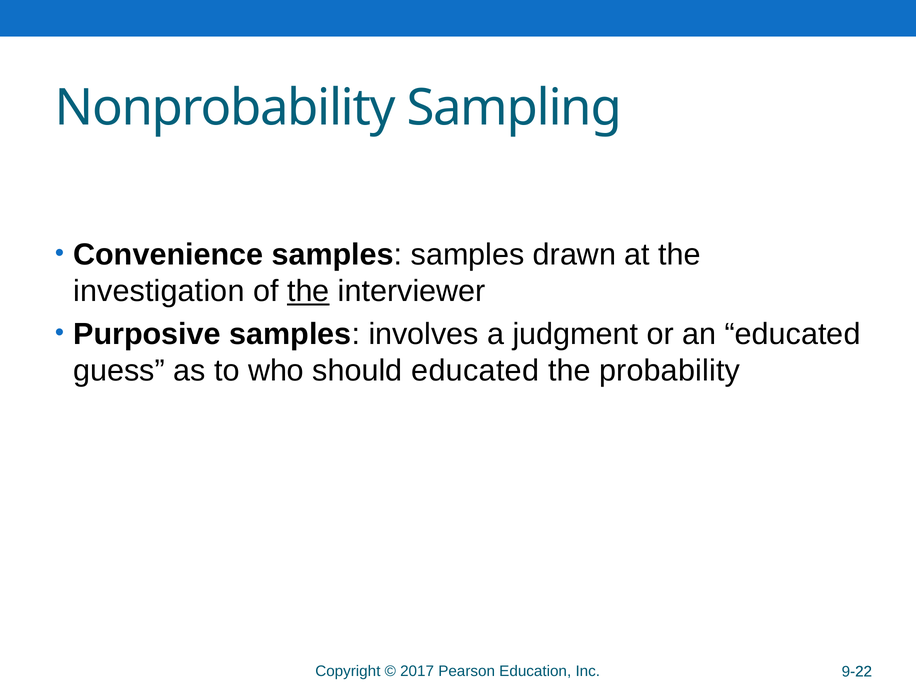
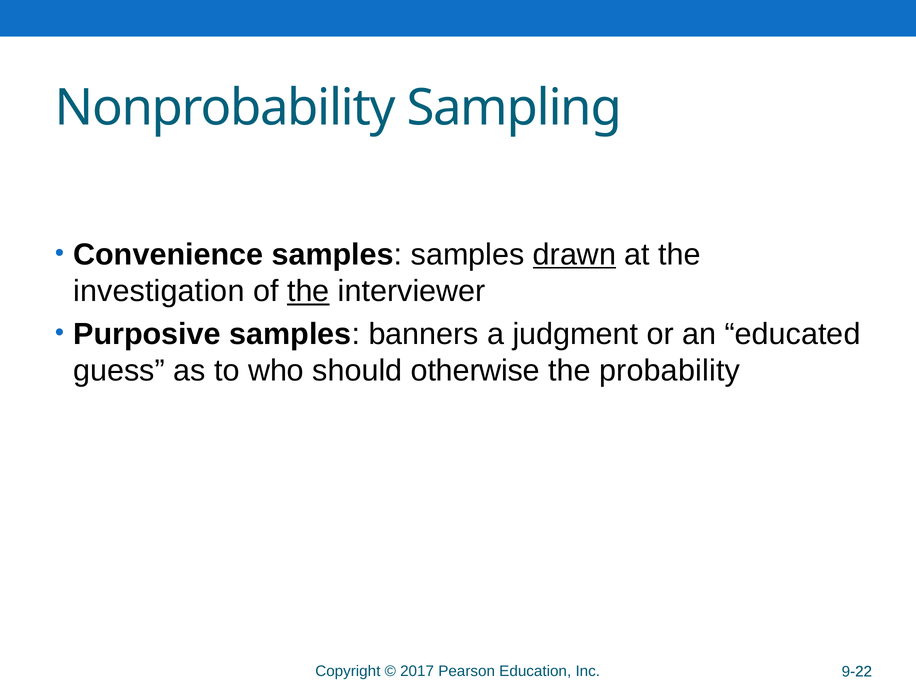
drawn underline: none -> present
involves: involves -> banners
should educated: educated -> otherwise
